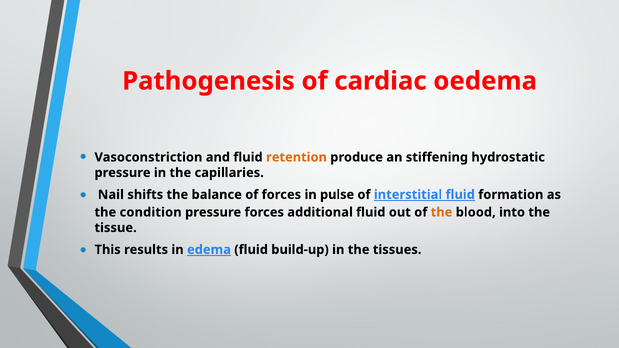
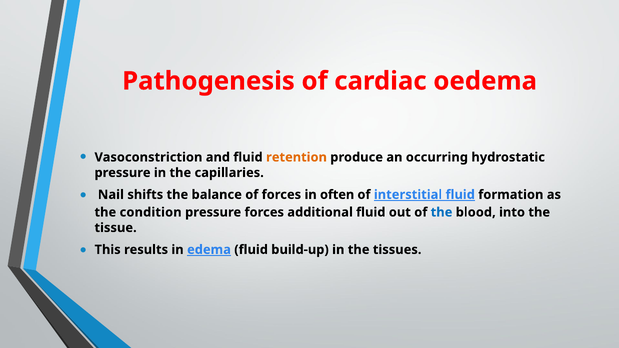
stiffening: stiffening -> occurring
pulse: pulse -> often
the at (442, 212) colour: orange -> blue
